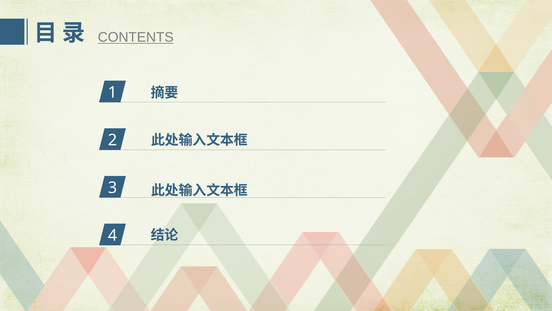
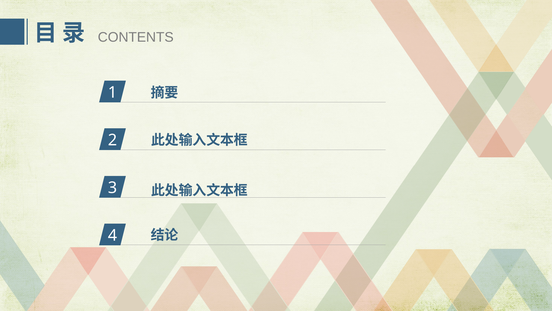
CONTENTS underline: present -> none
